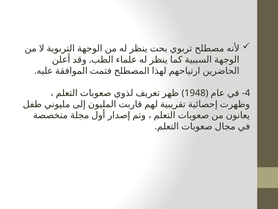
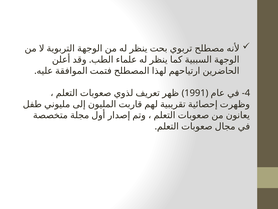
1948: 1948 -> 1991
